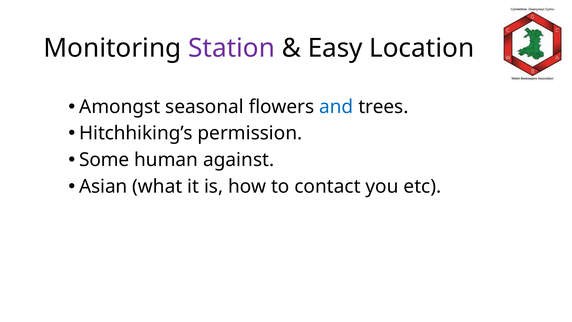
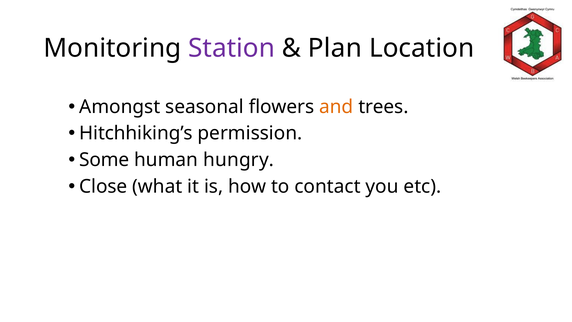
Easy: Easy -> Plan
and colour: blue -> orange
against: against -> hungry
Asian: Asian -> Close
